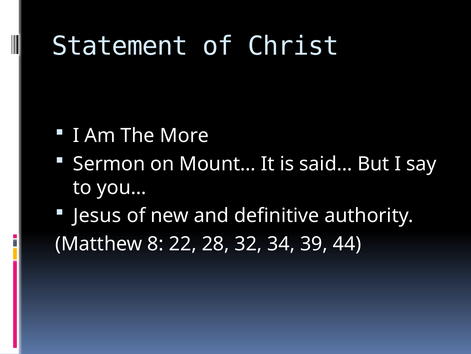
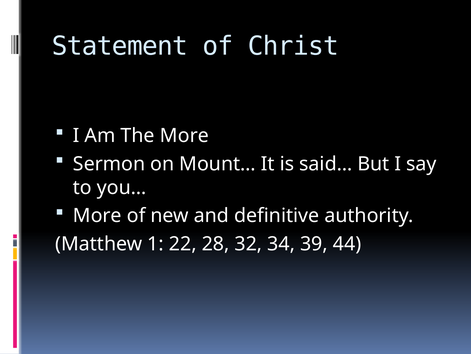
Jesus at (97, 215): Jesus -> More
8: 8 -> 1
